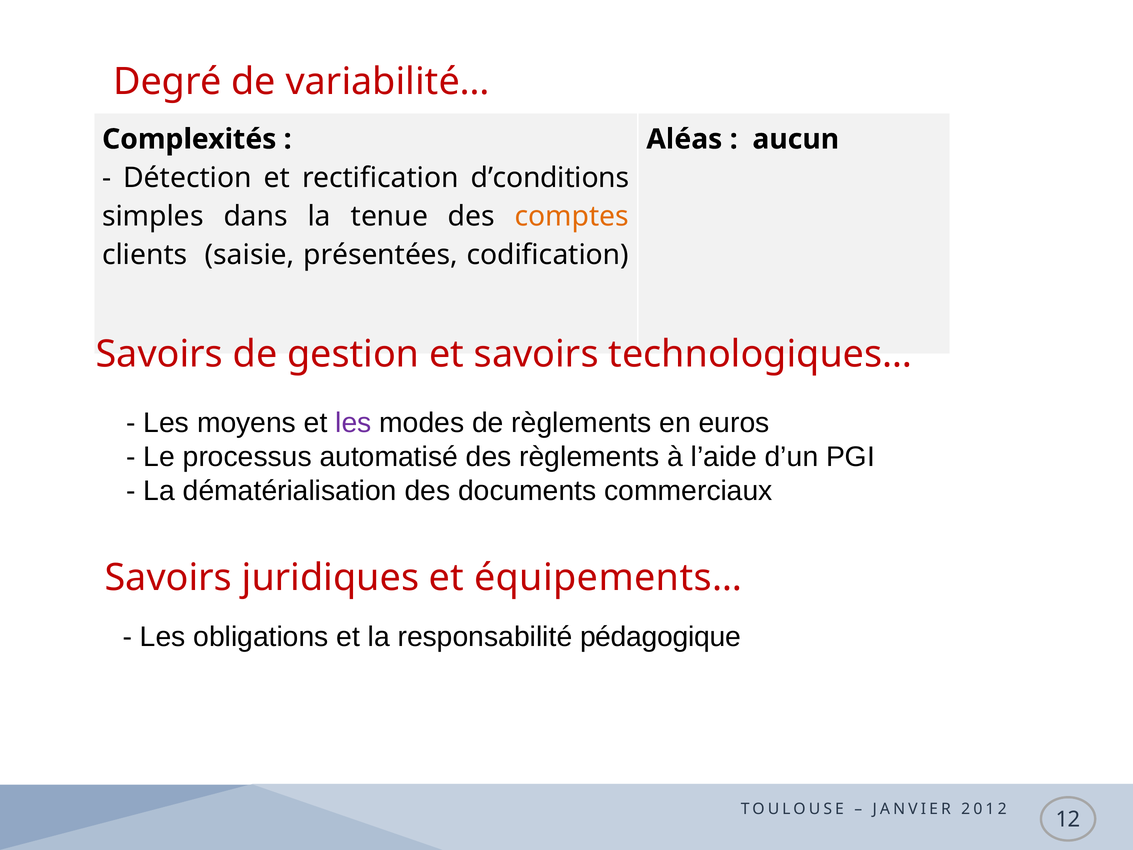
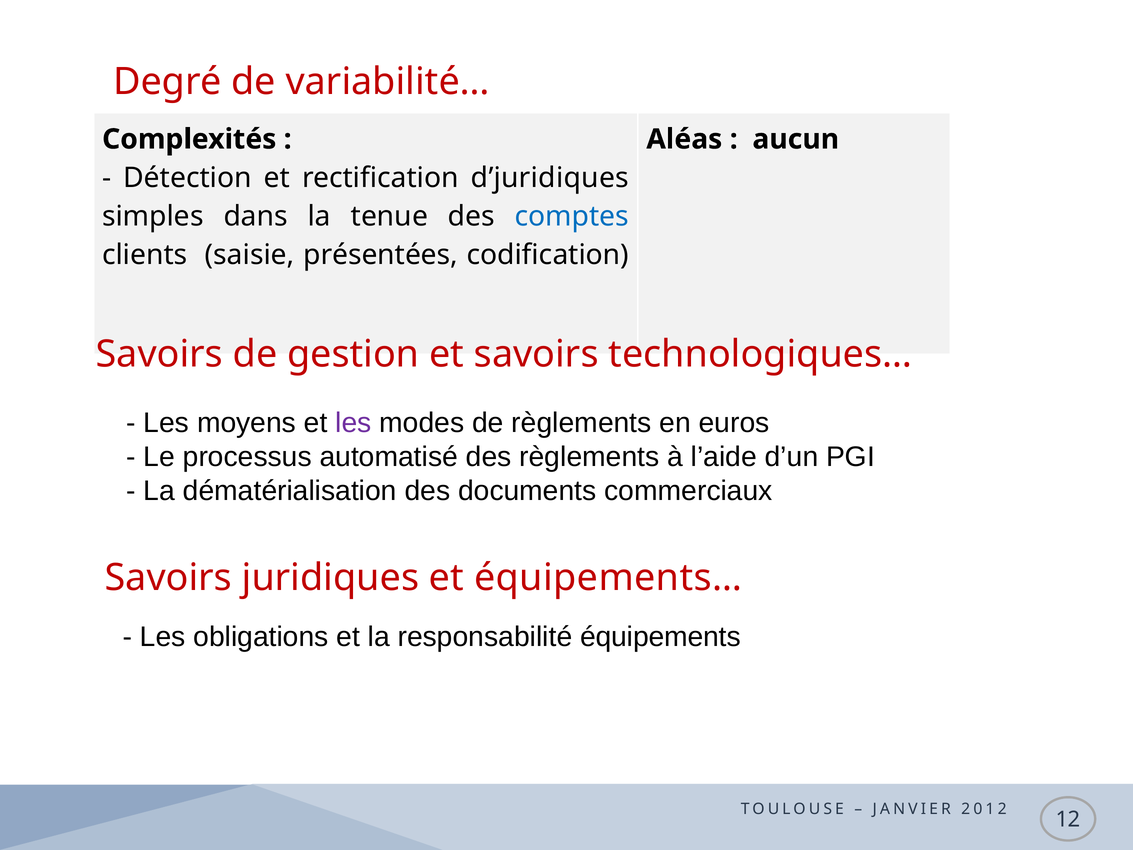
d’conditions: d’conditions -> d’juridiques
comptes colour: orange -> blue
pédagogique: pédagogique -> équipements
